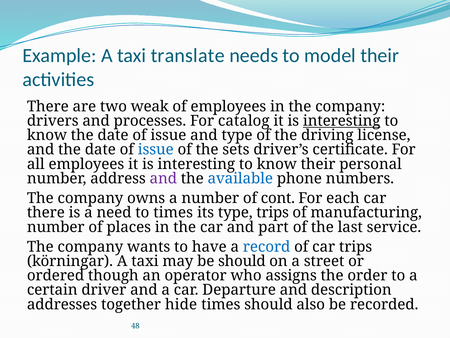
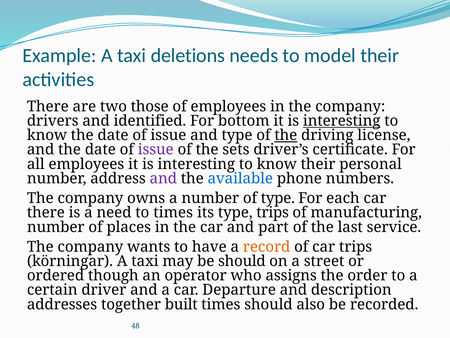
translate: translate -> deletions
weak: weak -> those
processes: processes -> identified
catalog: catalog -> bottom
the at (286, 135) underline: none -> present
issue at (156, 149) colour: blue -> purple
of cont: cont -> type
record colour: blue -> orange
hide: hide -> built
